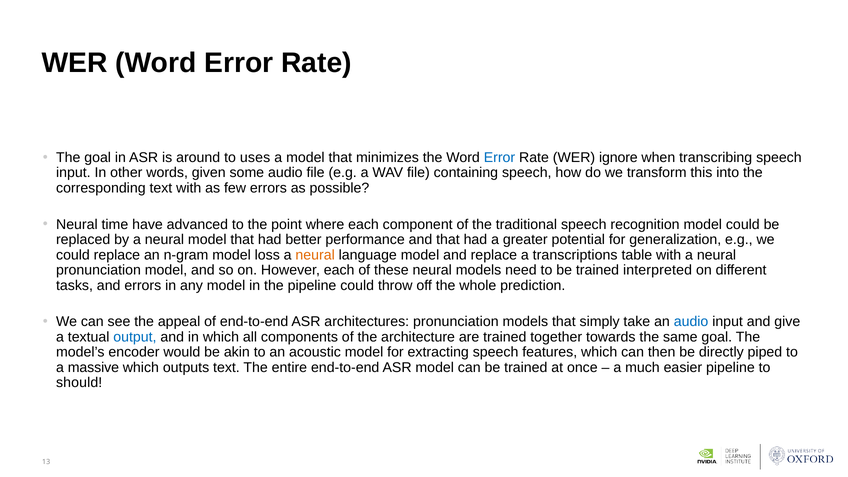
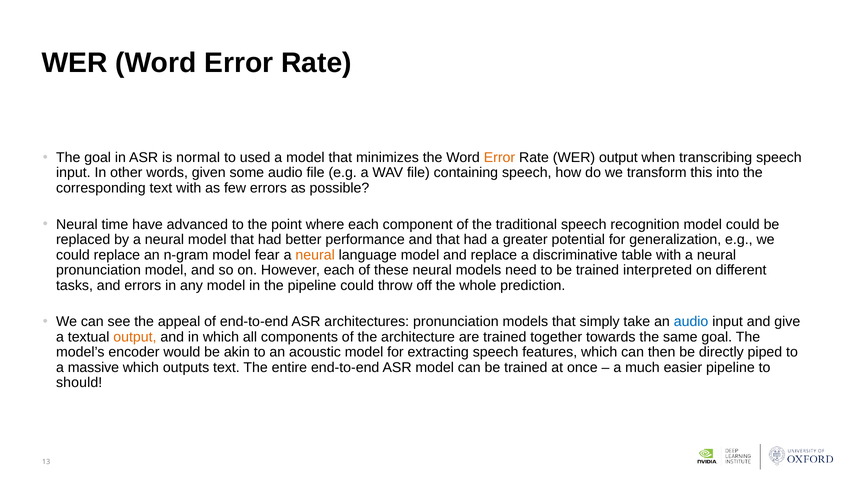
around: around -> normal
uses: uses -> used
Error at (499, 157) colour: blue -> orange
WER ignore: ignore -> output
loss: loss -> fear
transcriptions: transcriptions -> discriminative
output at (135, 337) colour: blue -> orange
